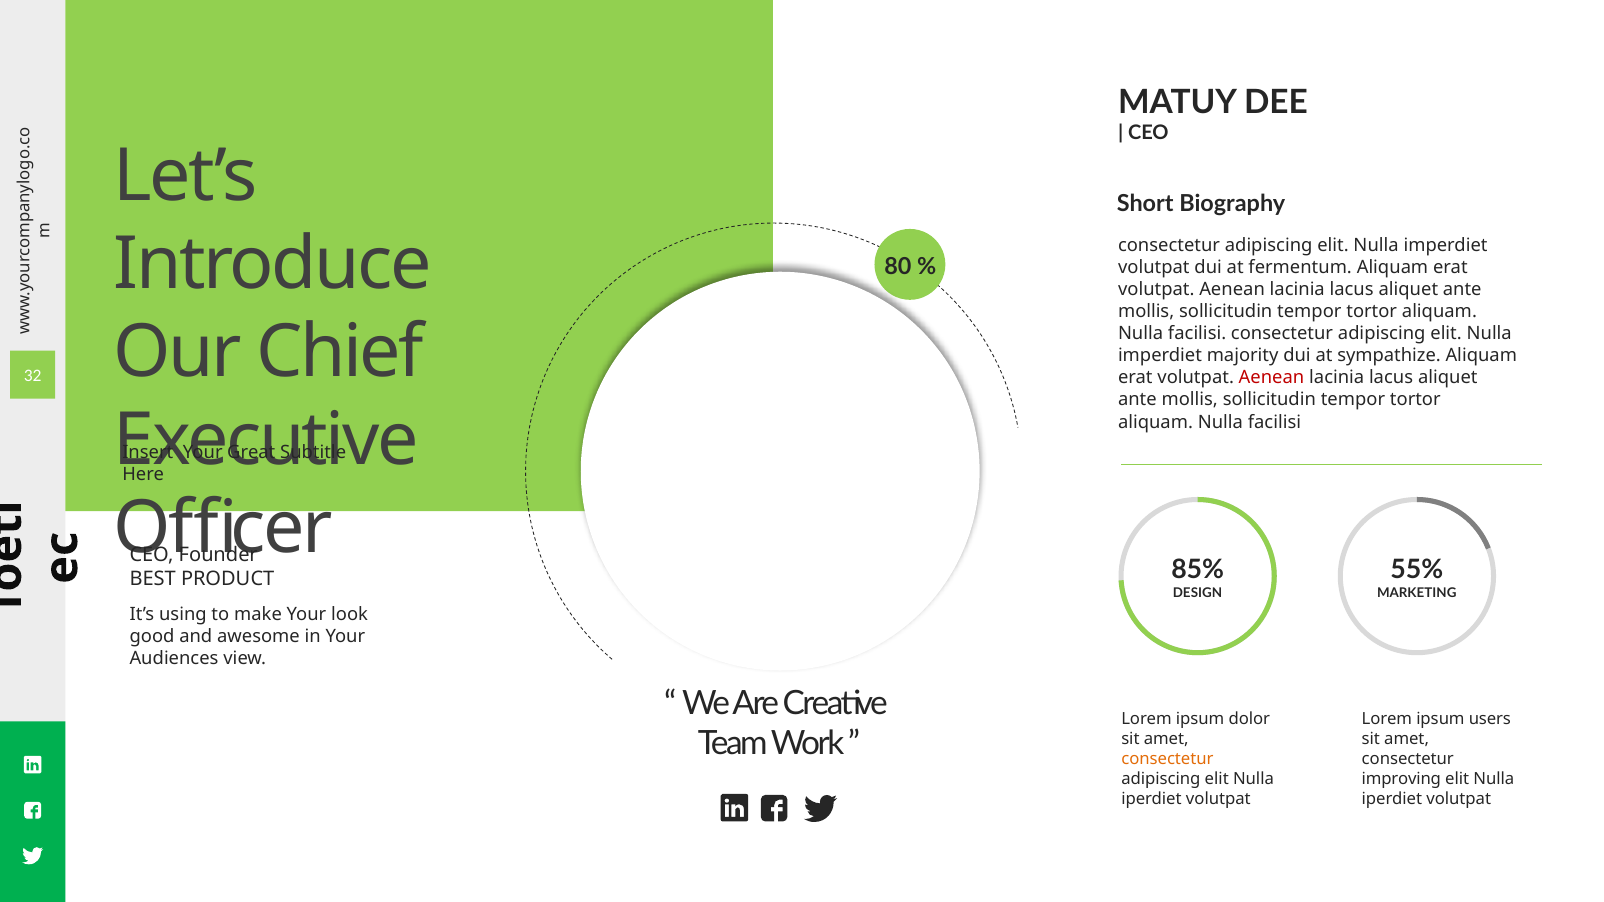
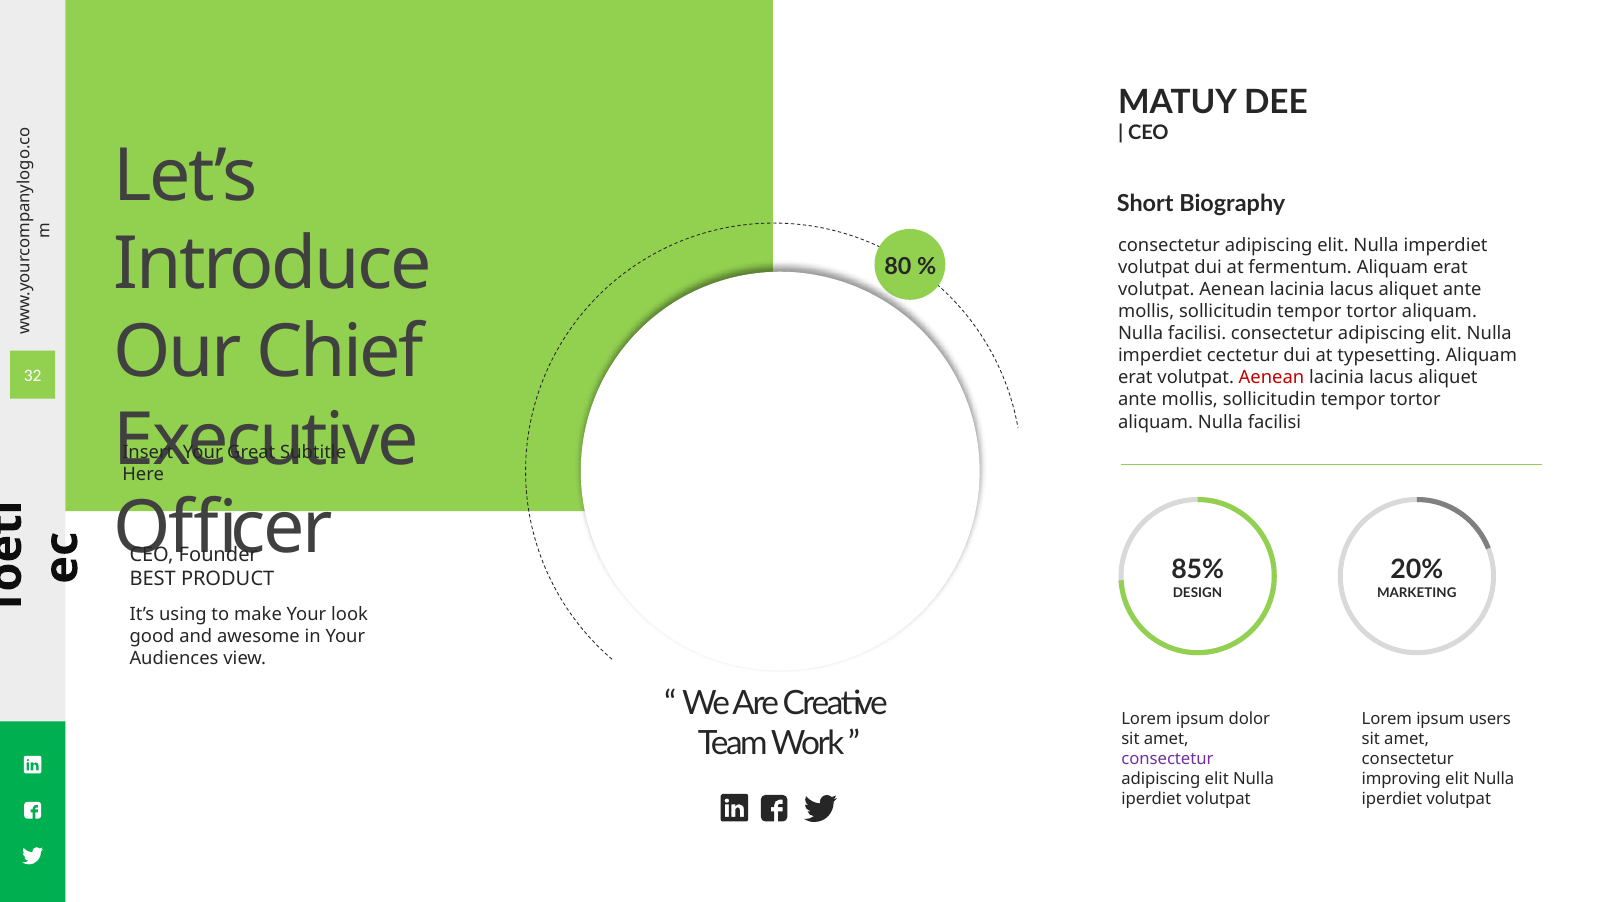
majority: majority -> cectetur
sympathize: sympathize -> typesetting
55%: 55% -> 20%
consectetur at (1167, 759) colour: orange -> purple
